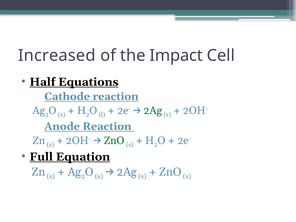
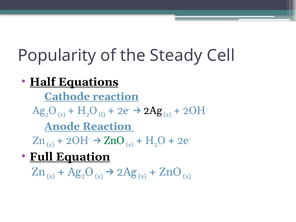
Increased: Increased -> Popularity
Impact: Impact -> Steady
2Ag at (153, 111) colour: green -> black
